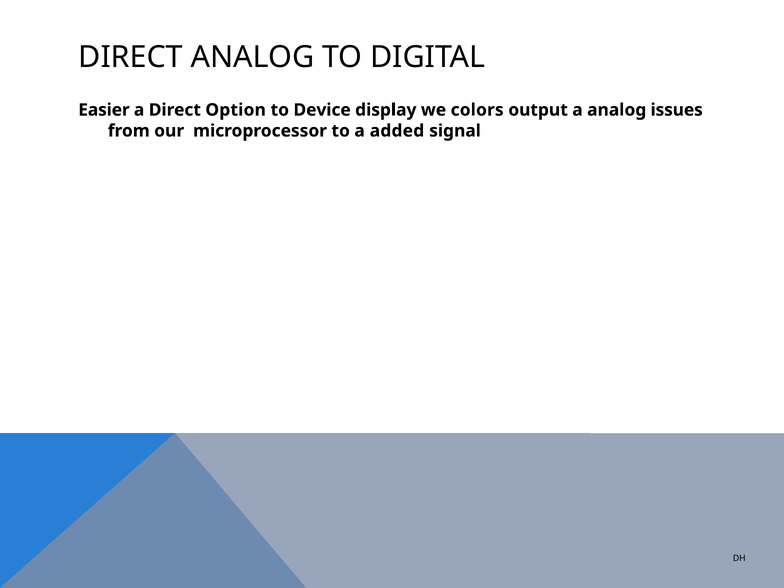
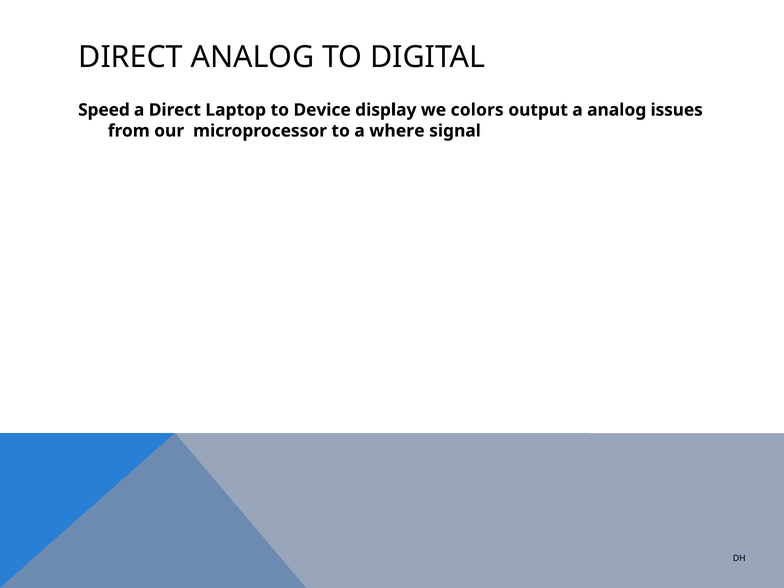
Easier: Easier -> Speed
Option: Option -> Laptop
added: added -> where
